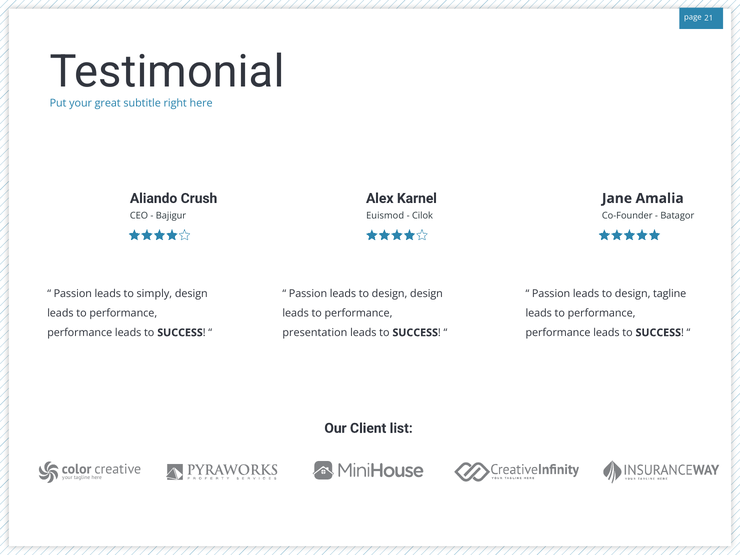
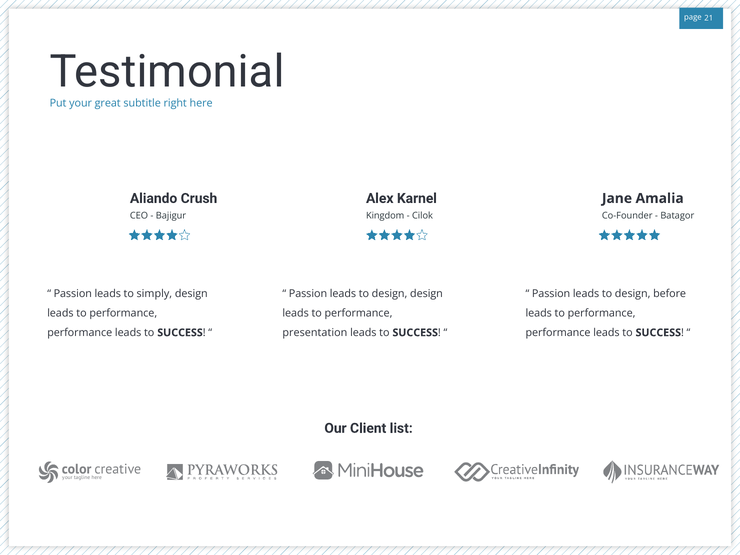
Euismod: Euismod -> Kingdom
design tagline: tagline -> before
